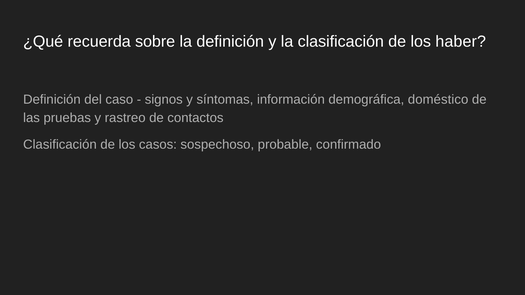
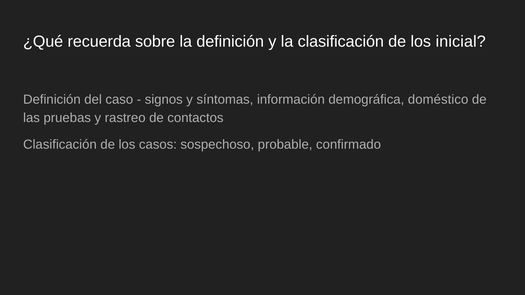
haber: haber -> inicial
